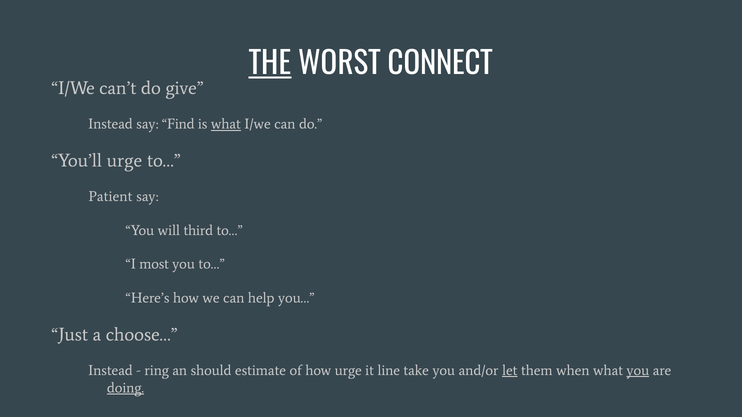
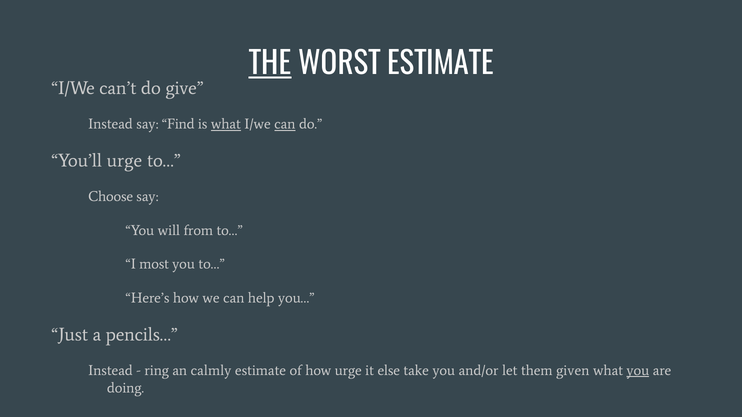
WORST CONNECT: CONNECT -> ESTIMATE
can at (285, 124) underline: none -> present
Patient: Patient -> Choose
third: third -> from
choose…: choose… -> pencils…
should: should -> calmly
line: line -> else
let underline: present -> none
when: when -> given
doing underline: present -> none
